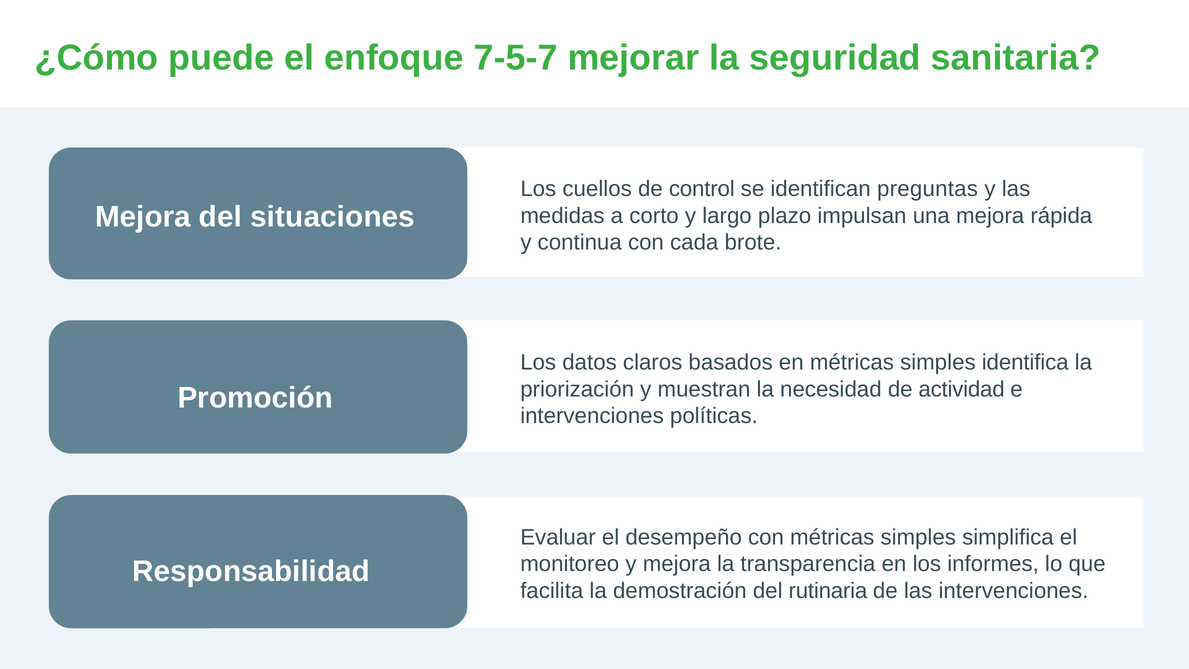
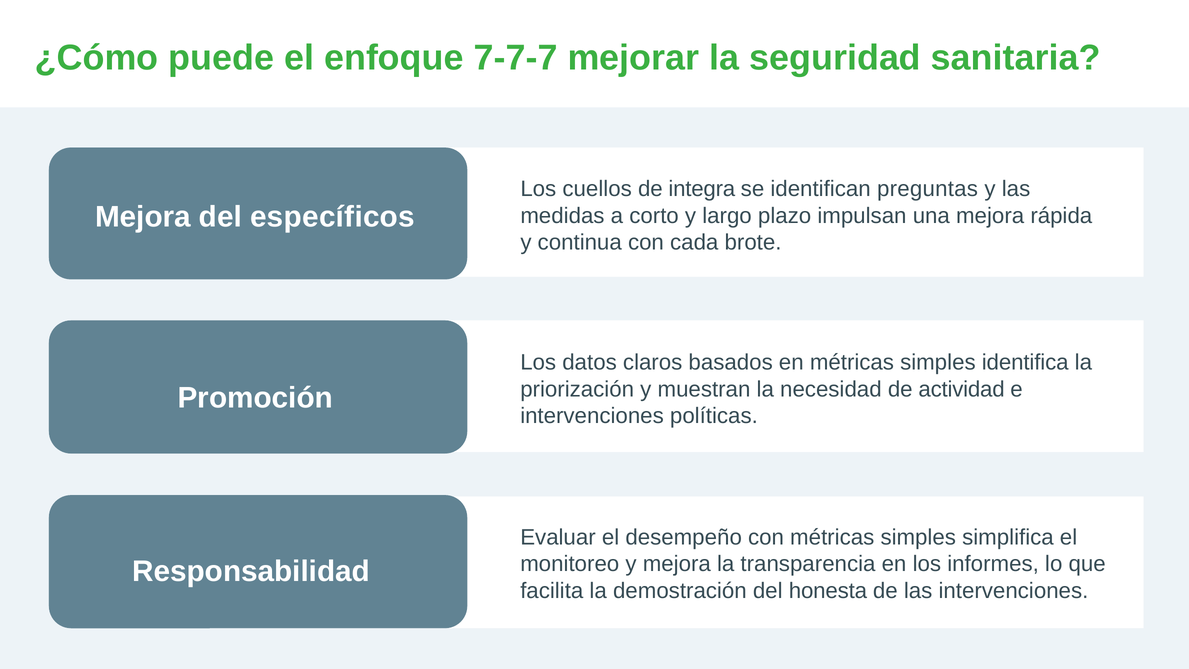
7-5-7: 7-5-7 -> 7-7-7
control: control -> integra
situaciones: situaciones -> específicos
rutinaria: rutinaria -> honesta
